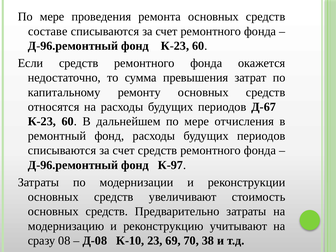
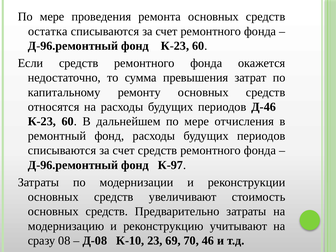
составе: составе -> остатка
Д-67: Д-67 -> Д-46
38: 38 -> 46
